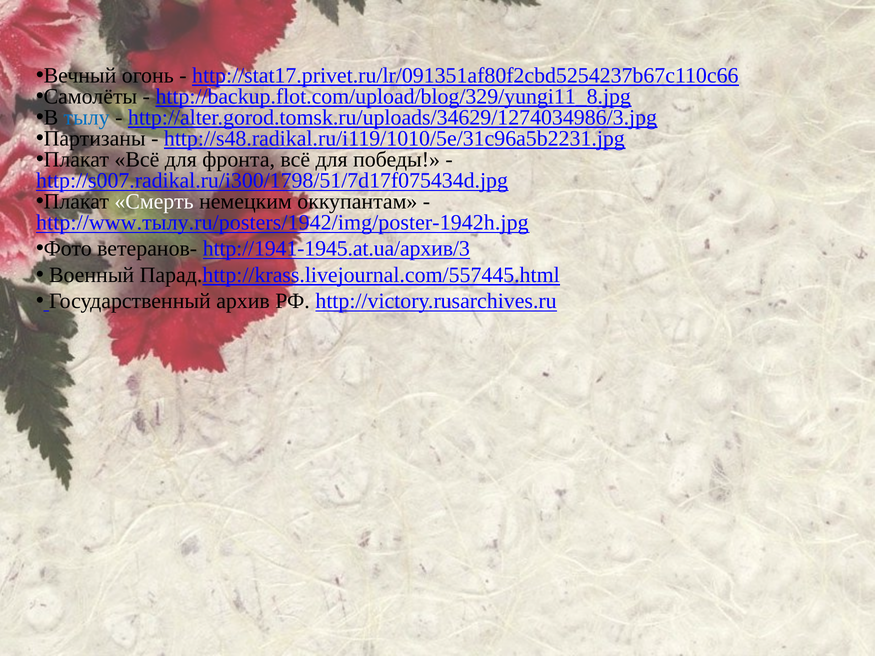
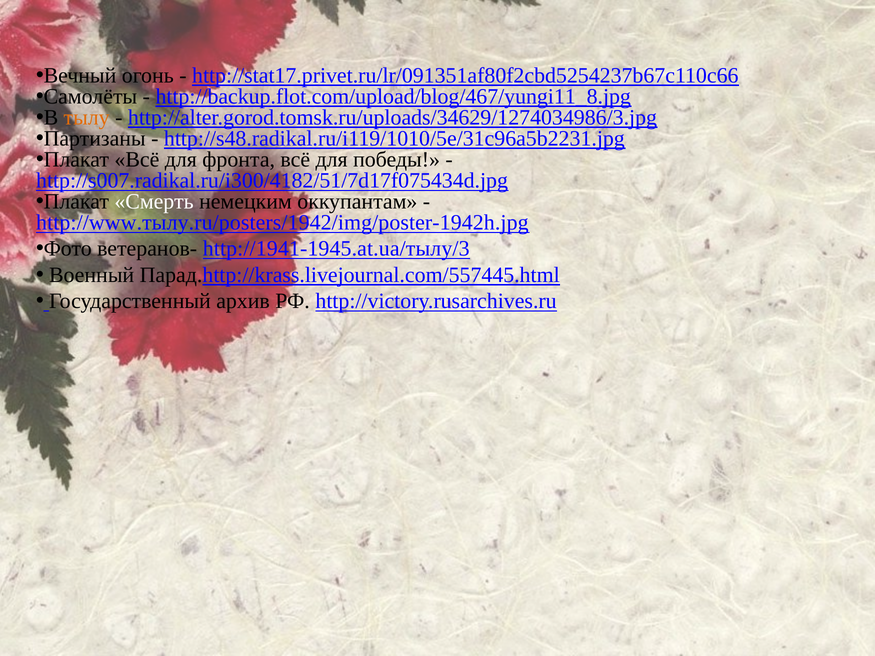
http://backup.flot.com/upload/blog/329/yungi11_8.jpg: http://backup.flot.com/upload/blog/329/yungi11_8.jpg -> http://backup.flot.com/upload/blog/467/yungi11_8.jpg
тылу colour: blue -> orange
http://s007.radikal.ru/i300/1798/51/7d17f075434d.jpg: http://s007.radikal.ru/i300/1798/51/7d17f075434d.jpg -> http://s007.radikal.ru/i300/4182/51/7d17f075434d.jpg
http://1941-1945.at.ua/архив/3: http://1941-1945.at.ua/архив/3 -> http://1941-1945.at.ua/тылу/3
